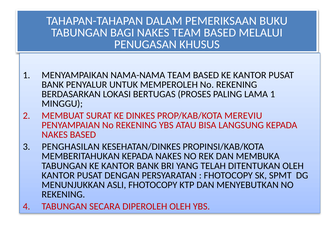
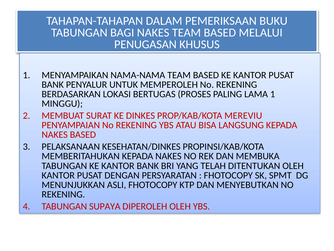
PENGHASILAN: PENGHASILAN -> PELAKSANAAN
SECARA: SECARA -> SUPAYA
